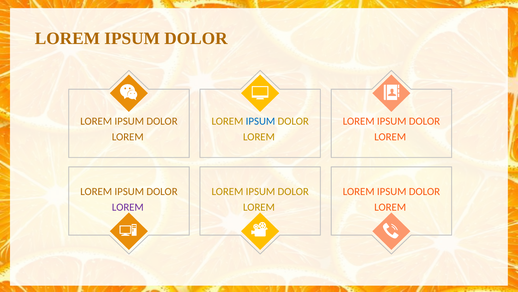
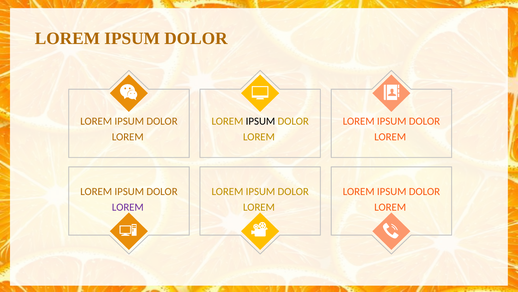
IPSUM at (260, 121) colour: blue -> black
